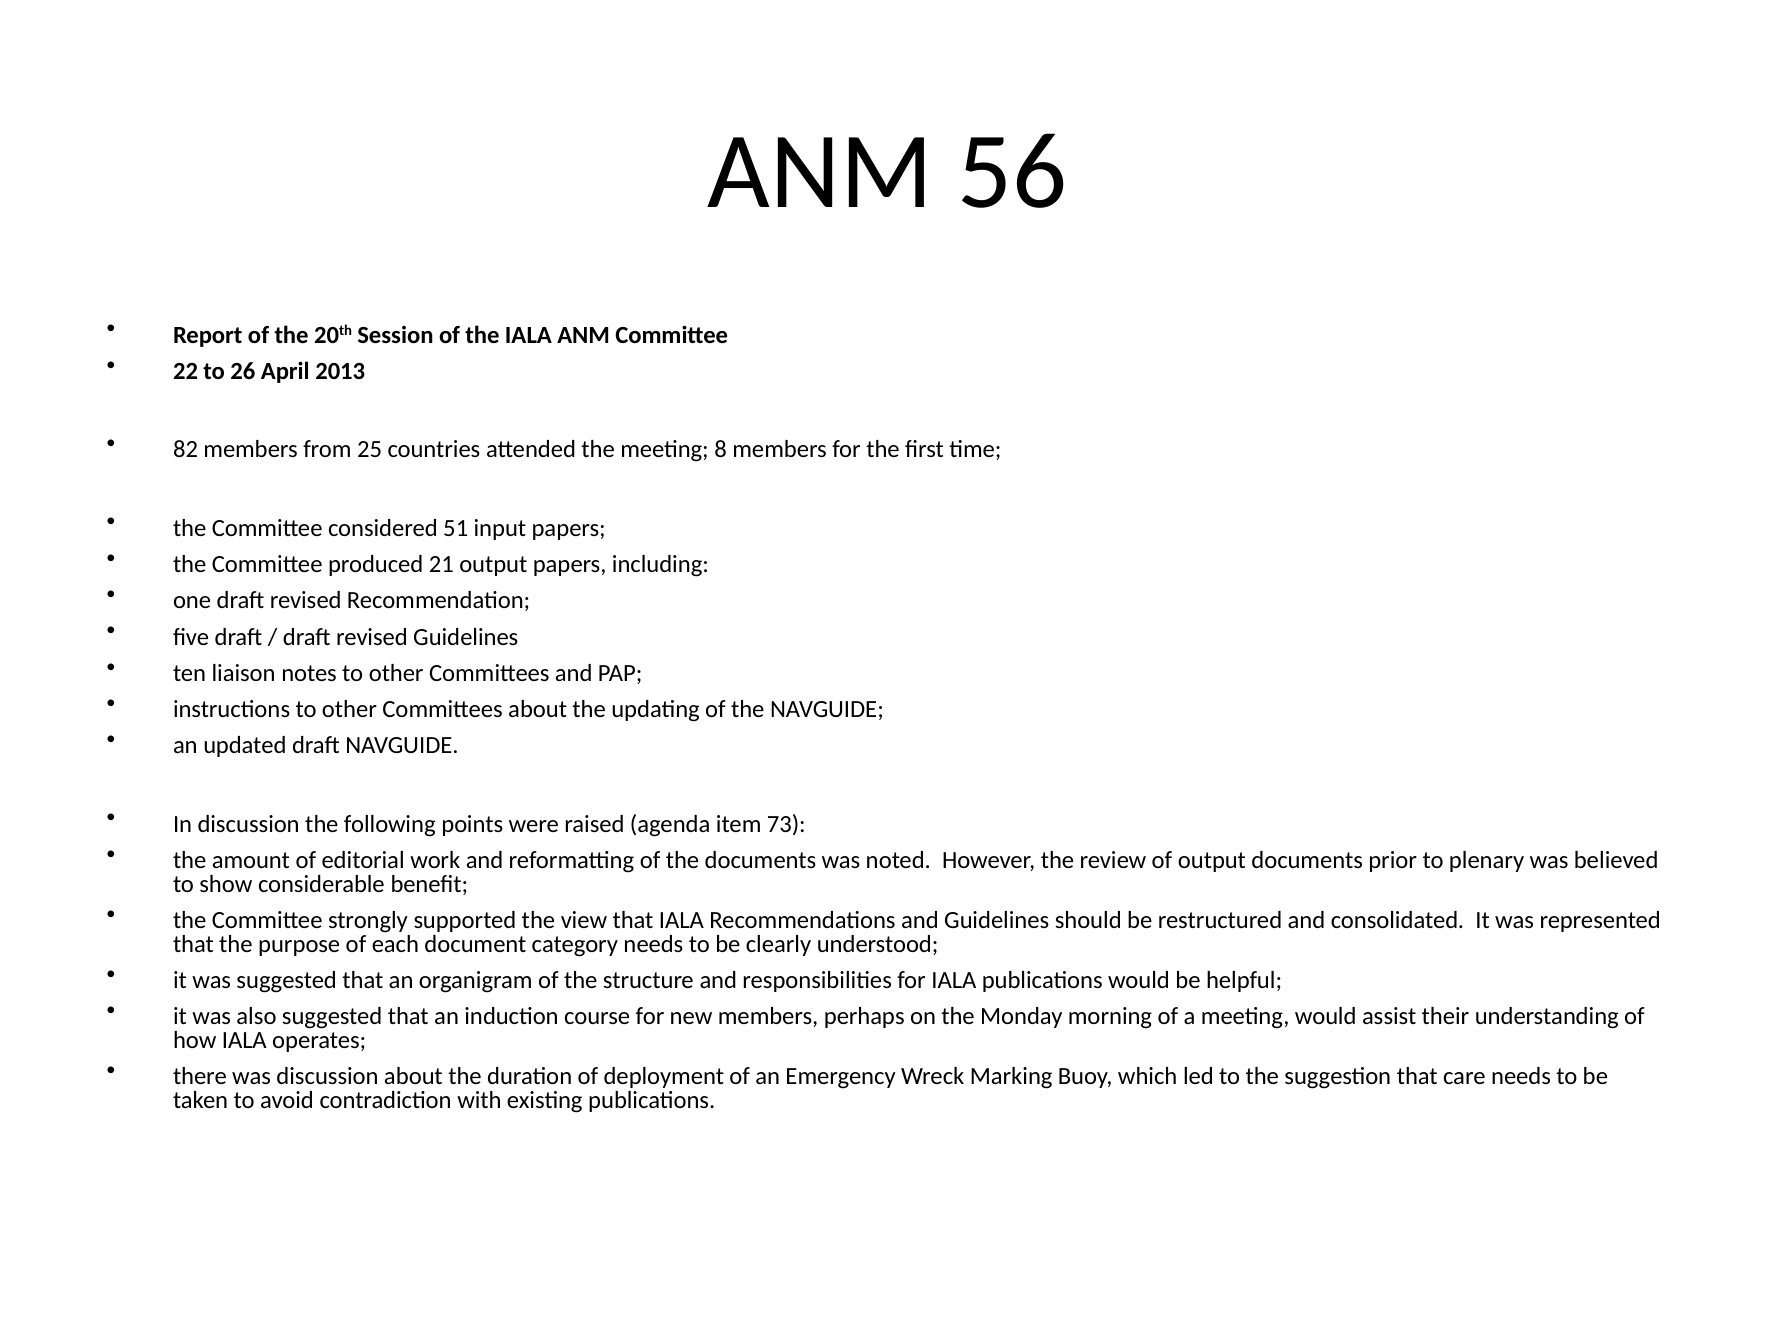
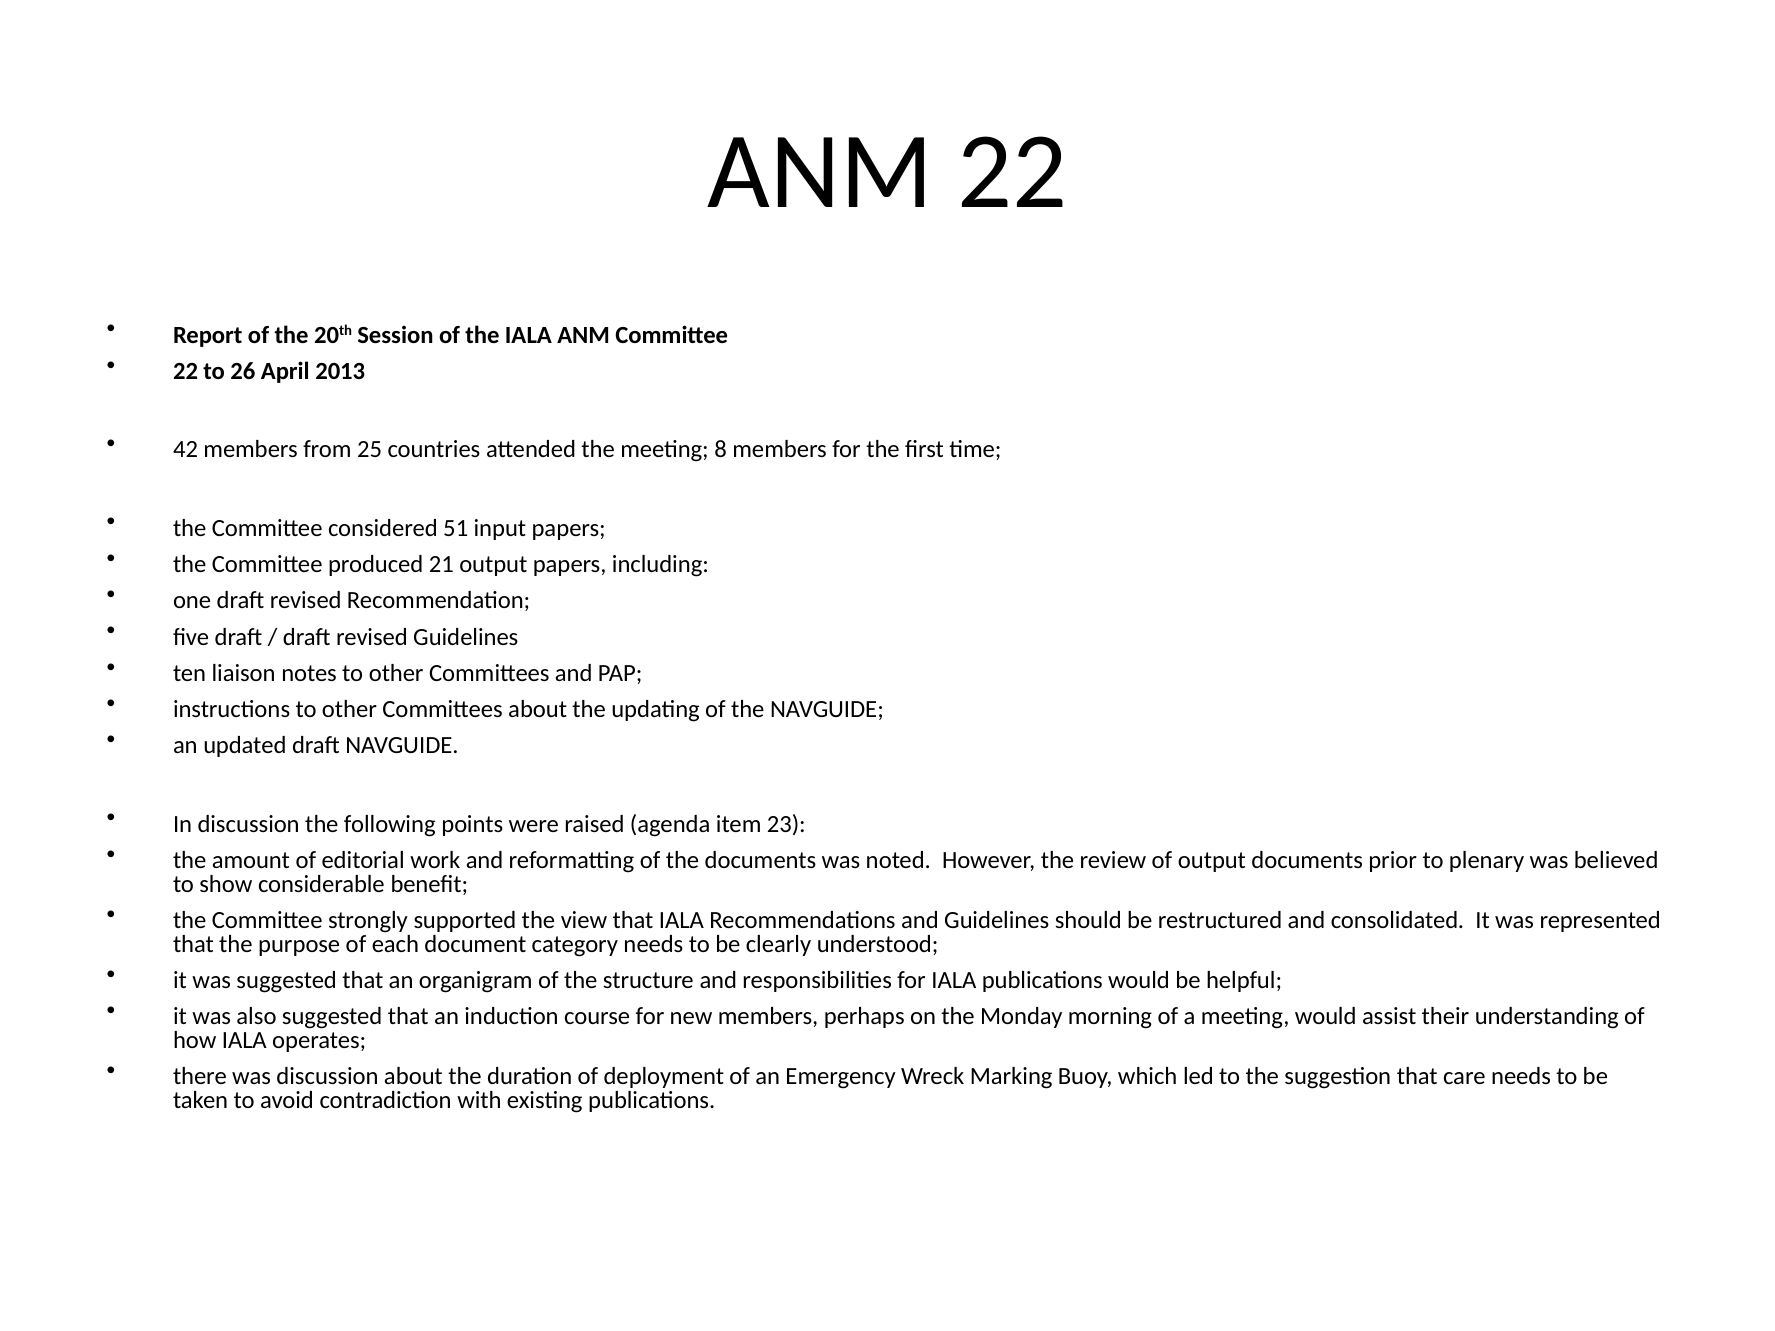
ANM 56: 56 -> 22
82: 82 -> 42
73: 73 -> 23
